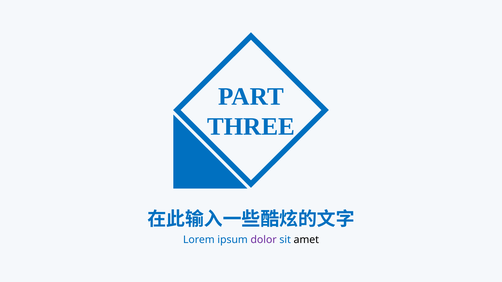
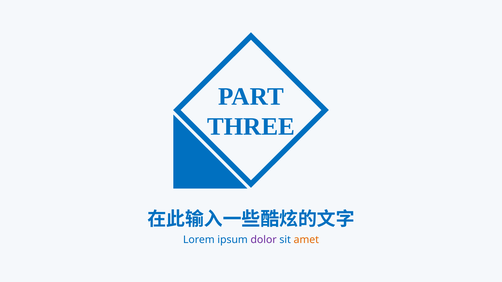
amet colour: black -> orange
